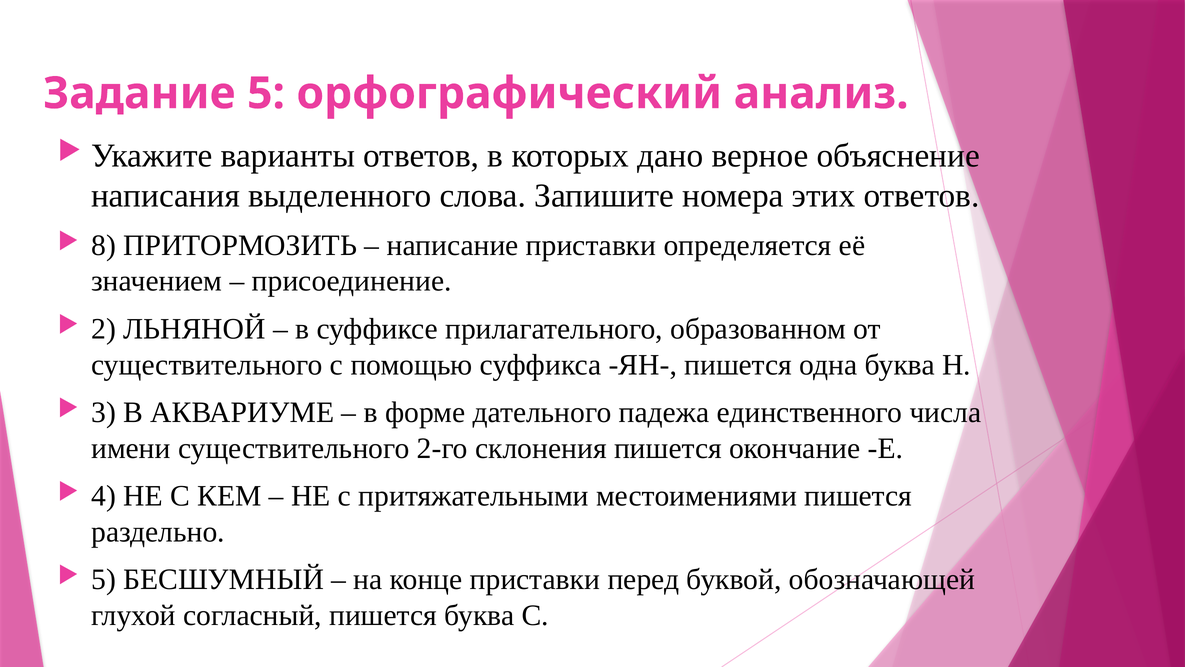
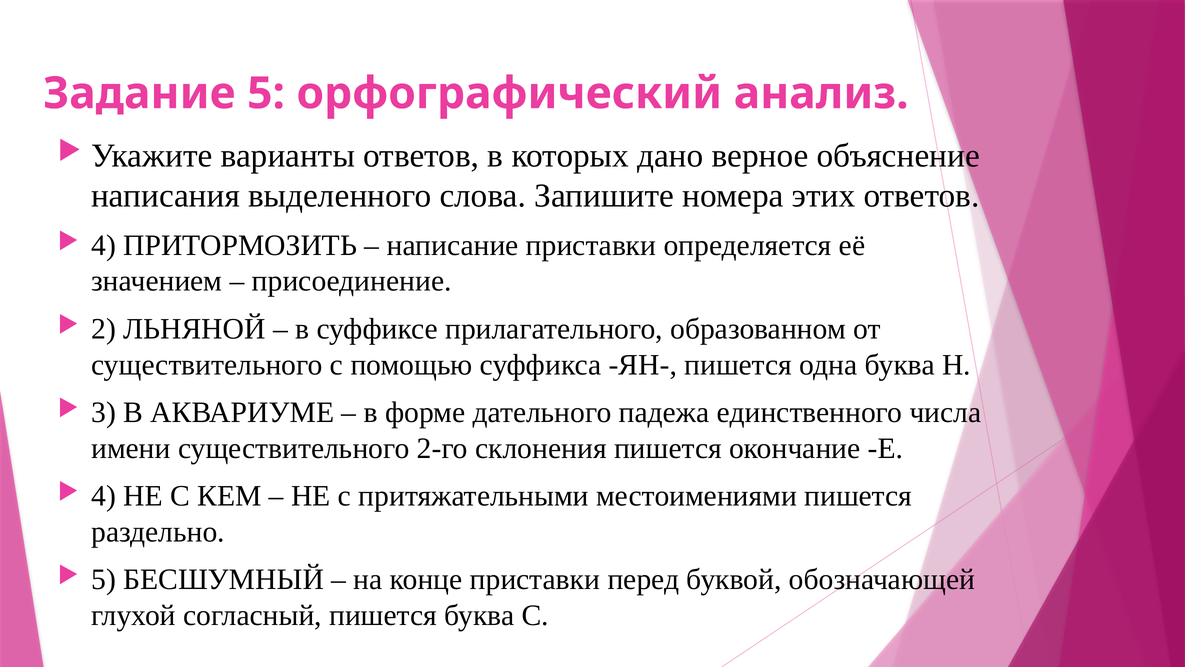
8 at (104, 245): 8 -> 4
